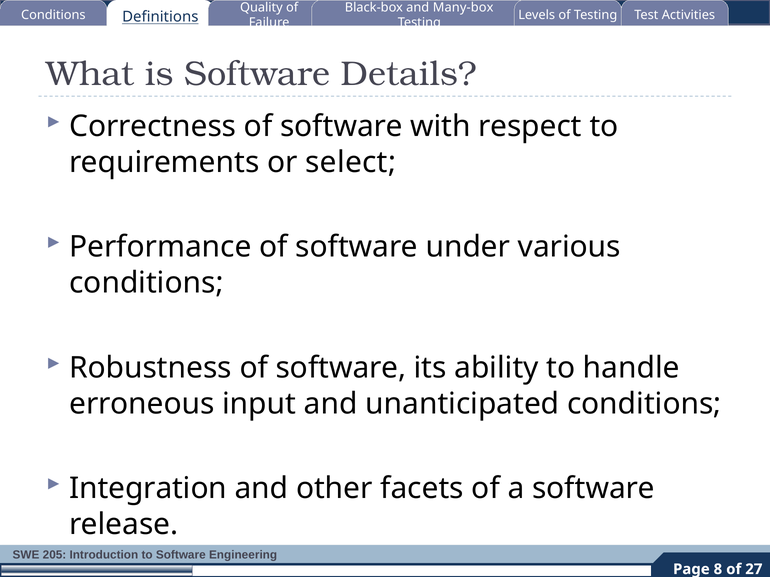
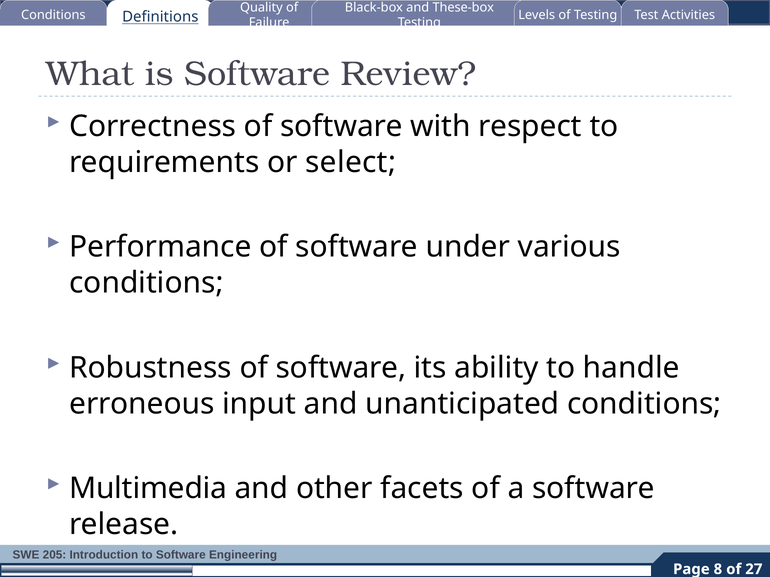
Many-box: Many-box -> These-box
Details: Details -> Review
Integration: Integration -> Multimedia
